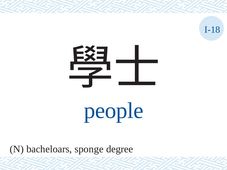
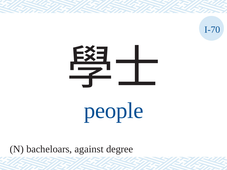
I-18: I-18 -> I-70
sponge: sponge -> against
